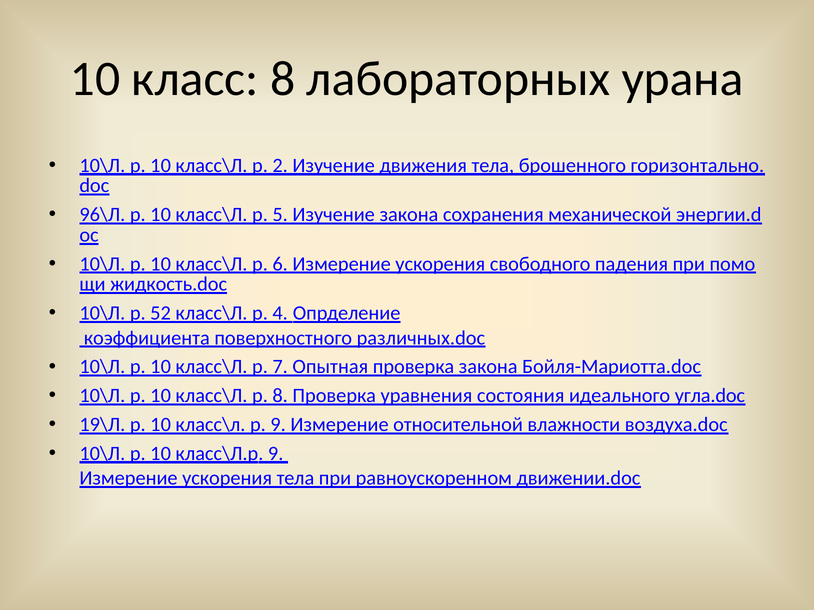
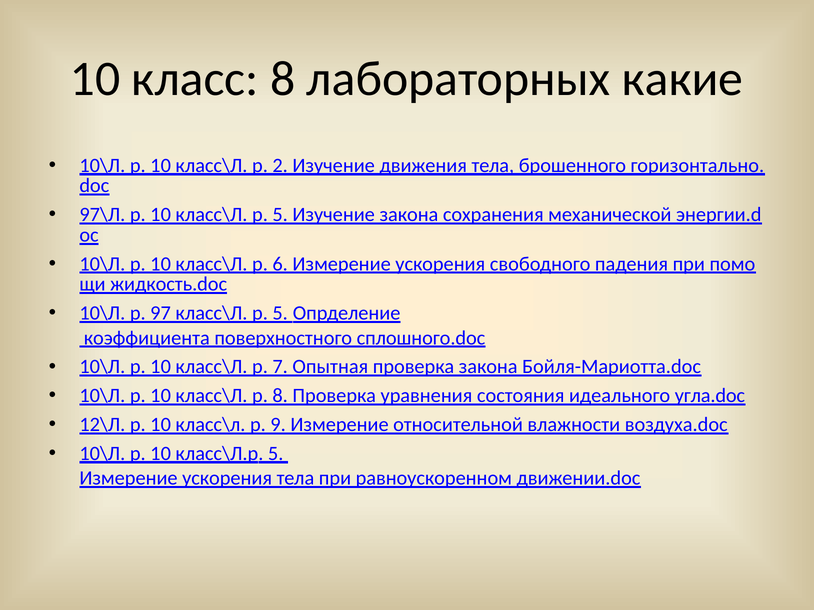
урана: урана -> какие
96\Л: 96\Л -> 97\Л
52: 52 -> 97
4 at (280, 313): 4 -> 5
различных.doc: различных.doc -> сплошного.doc
19\Л: 19\Л -> 12\Л
класс\Л.р 9: 9 -> 5
